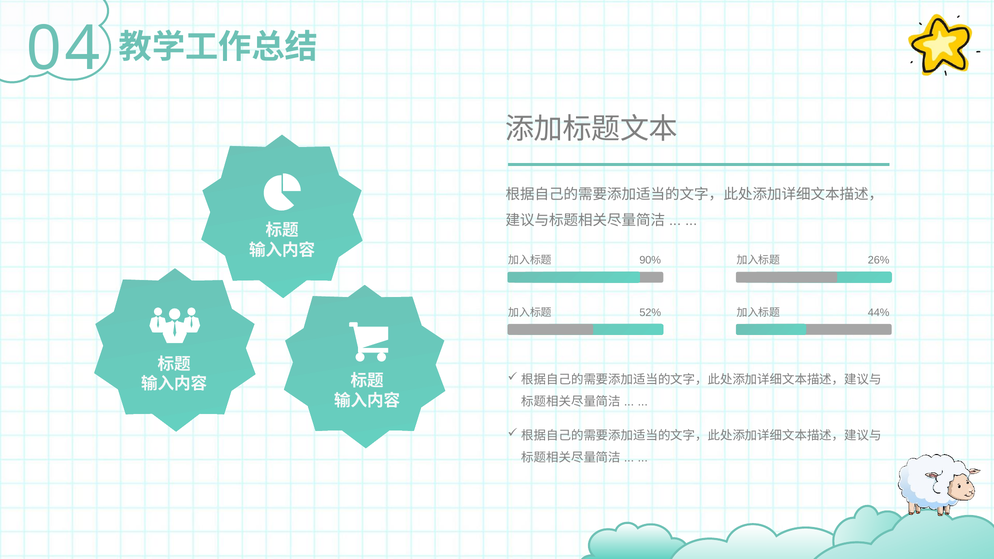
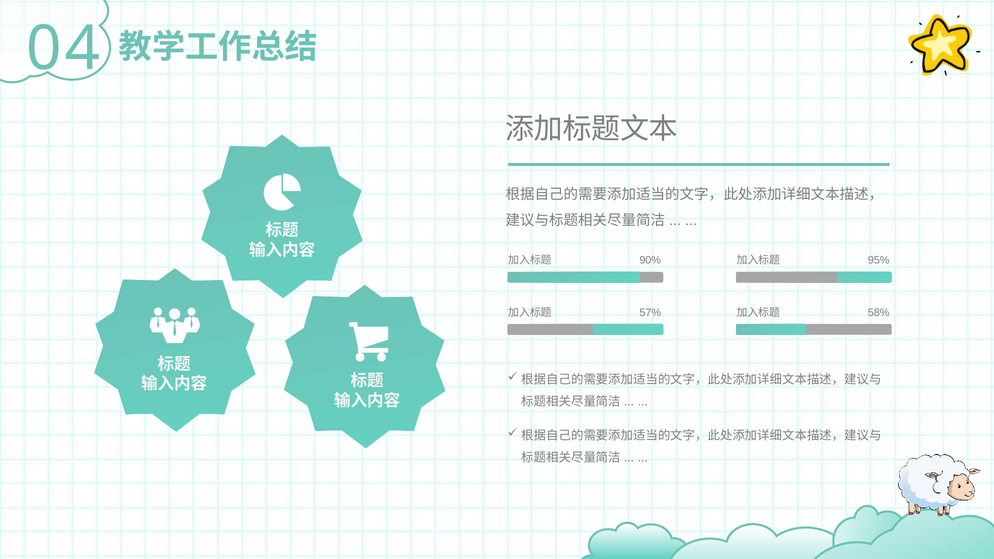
26%: 26% -> 95%
52%: 52% -> 57%
44%: 44% -> 58%
